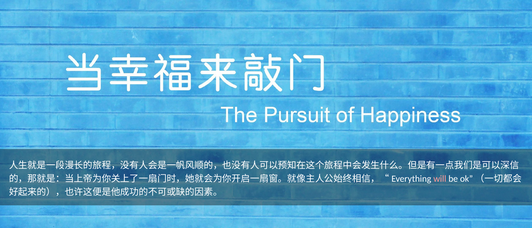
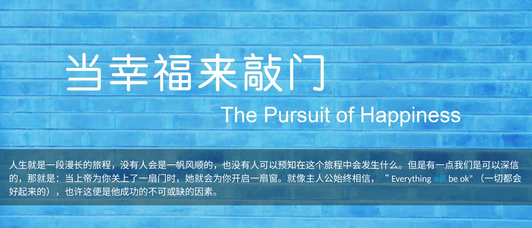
will colour: pink -> light blue
